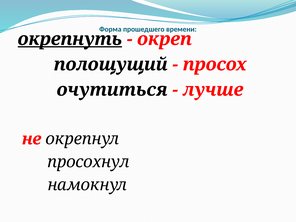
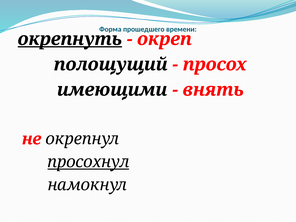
очутиться: очутиться -> имеющими
лучше: лучше -> внять
просохнул underline: none -> present
